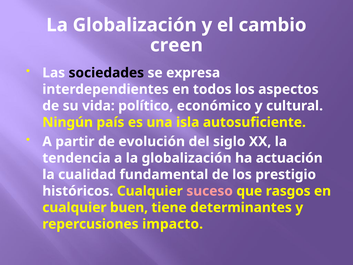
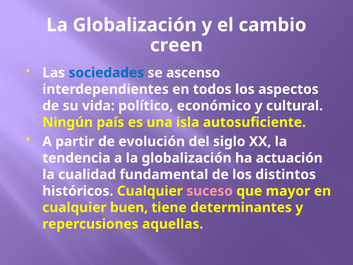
sociedades colour: black -> blue
expresa: expresa -> ascenso
prestigio: prestigio -> distintos
rasgos: rasgos -> mayor
impacto: impacto -> aquellas
